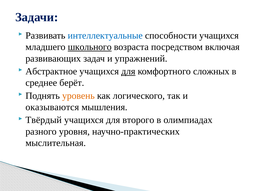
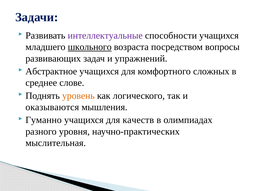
интеллектуальные colour: blue -> purple
включая: включая -> вопросы
для at (128, 71) underline: present -> none
берёт: берёт -> слове
Твёрдый: Твёрдый -> Гуманно
второго: второго -> качеств
